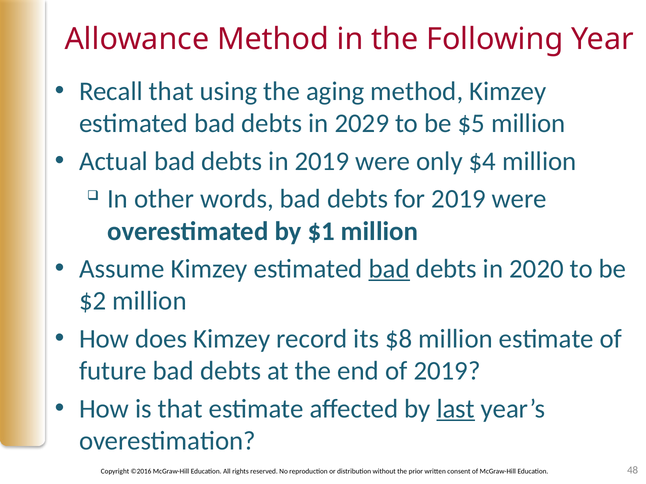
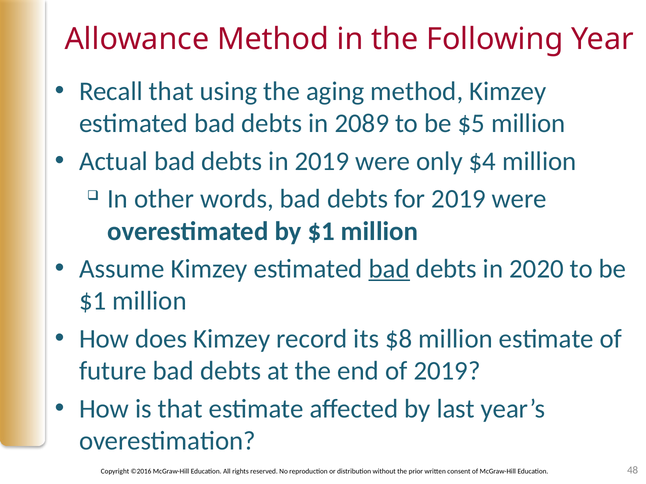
2029: 2029 -> 2089
$2 at (93, 301): $2 -> $1
last underline: present -> none
